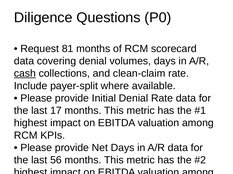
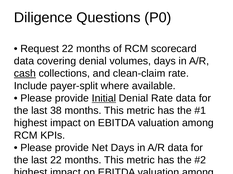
Request 81: 81 -> 22
Initial underline: none -> present
17: 17 -> 38
last 56: 56 -> 22
